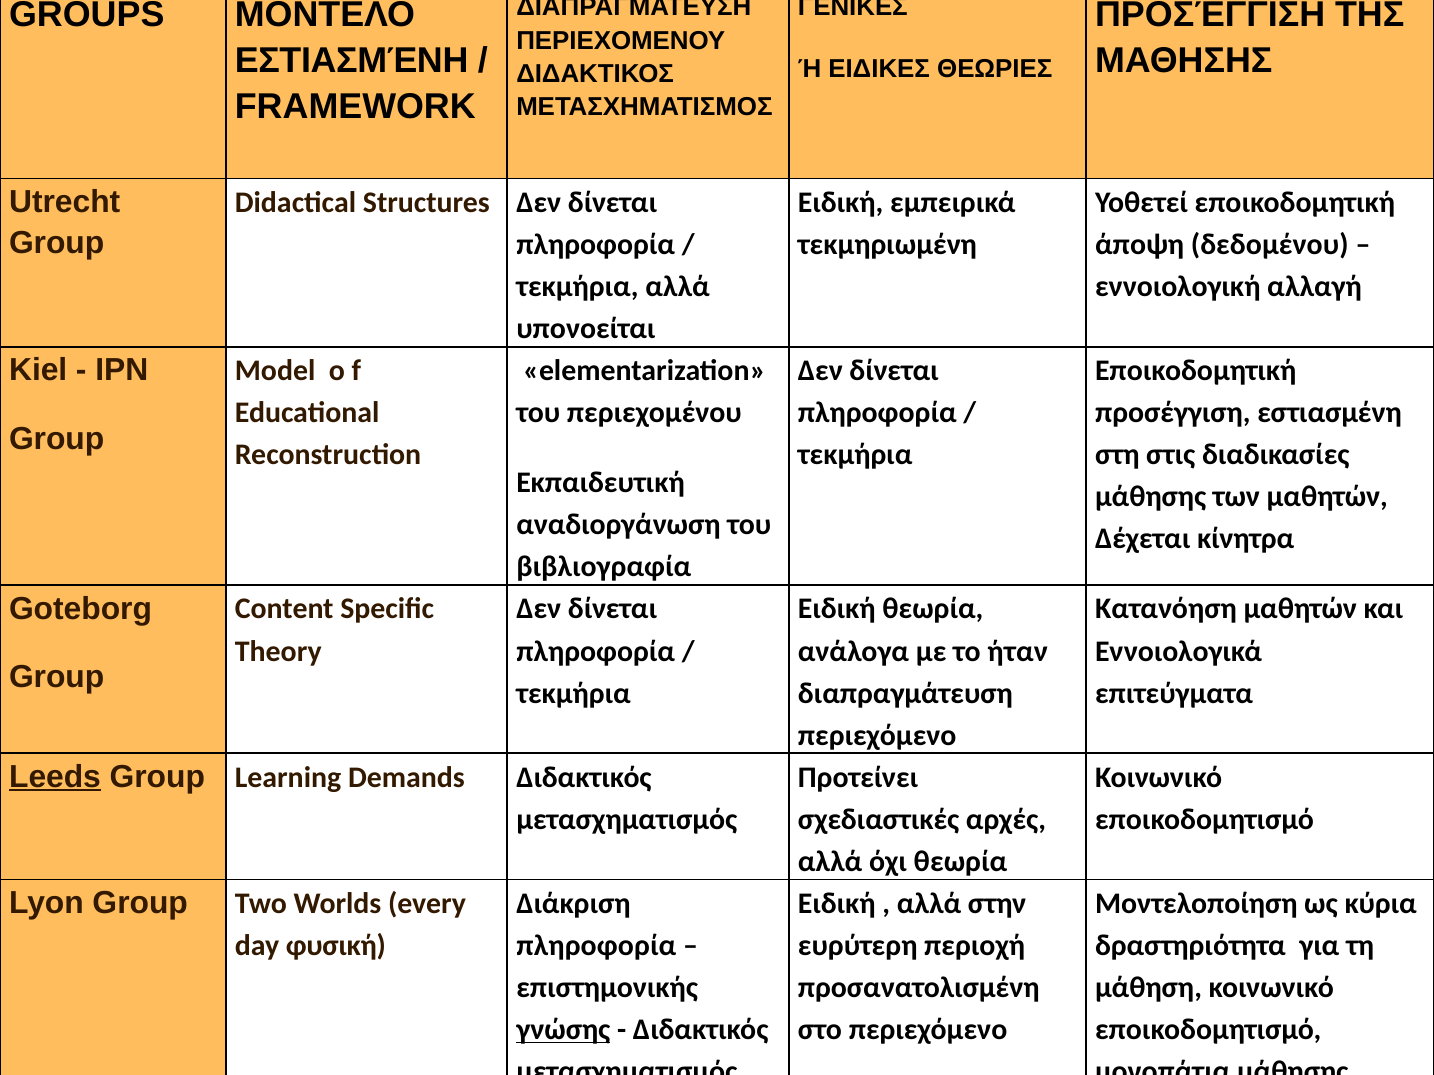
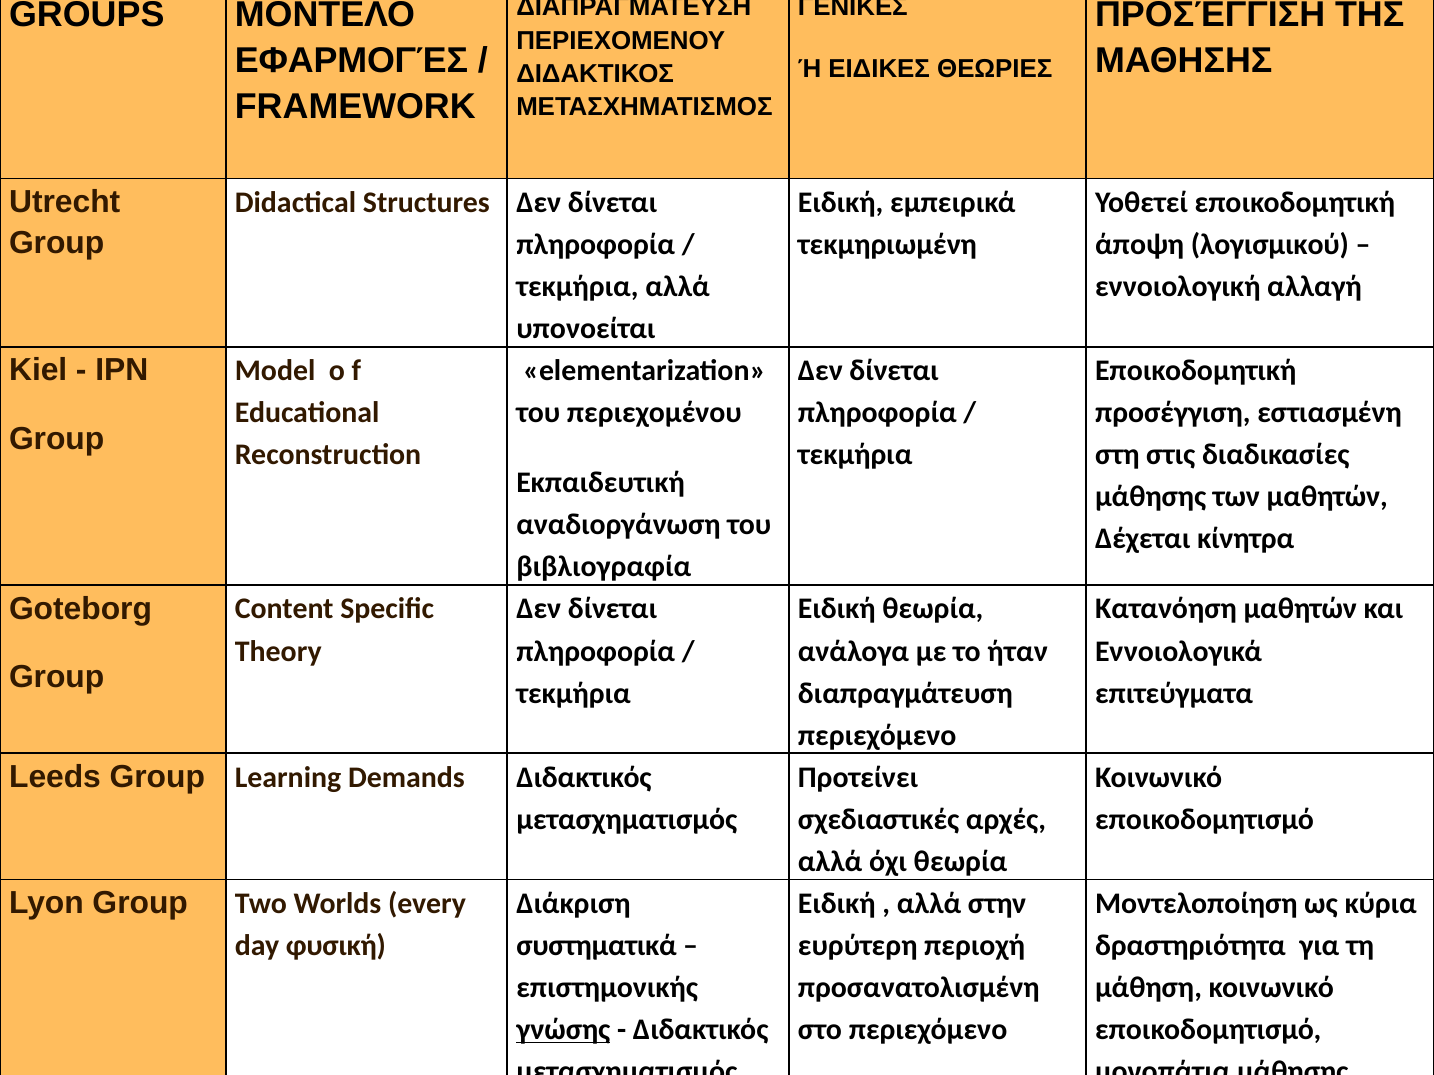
ΕΣΤΙΑΣΜΈΝΗ at (352, 61): ΕΣΤΙΑΣΜΈΝΗ -> ΕΦΑΡΜΟΓΈΣ
δεδομένου: δεδομένου -> λογισμικού
Leeds underline: present -> none
πληροφορία at (596, 946): πληροφορία -> συστηματικά
